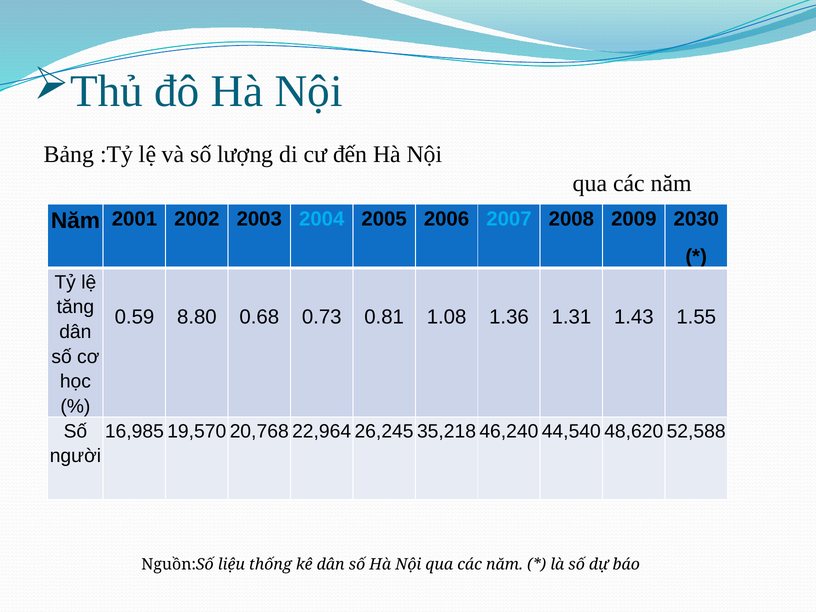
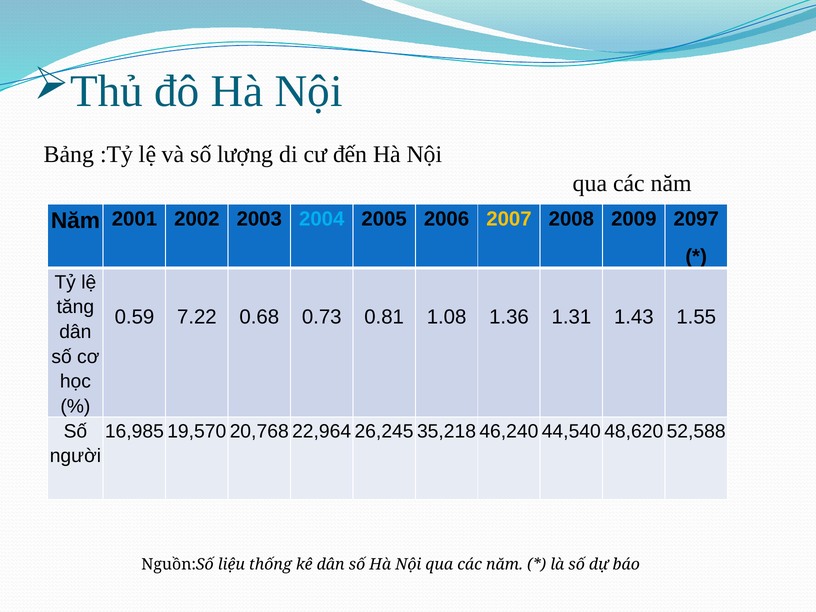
2007 colour: light blue -> yellow
2030: 2030 -> 2097
8.80: 8.80 -> 7.22
